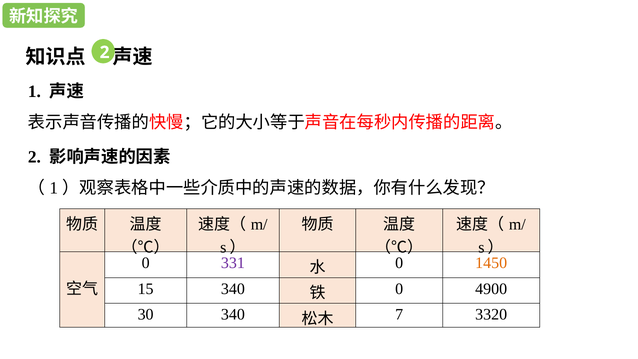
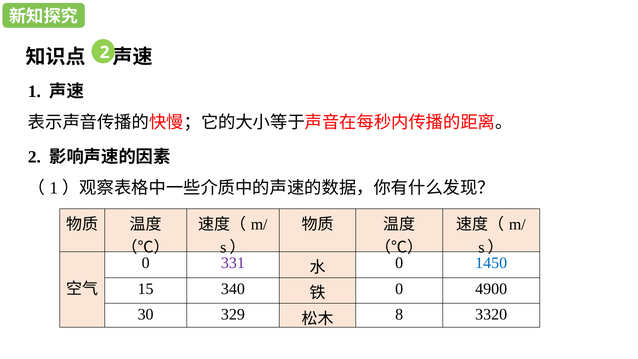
1450 colour: orange -> blue
30 340: 340 -> 329
7: 7 -> 8
